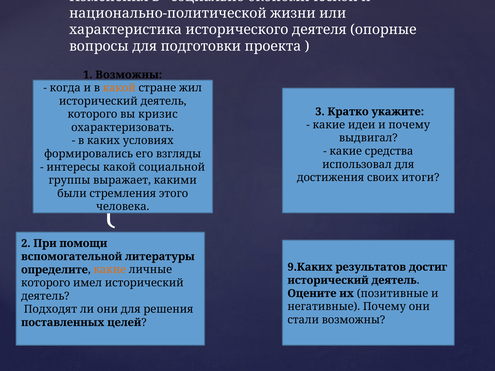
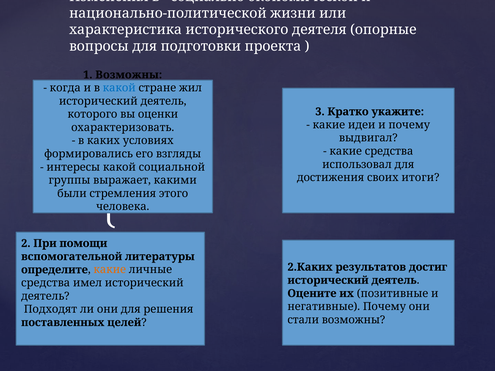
какой at (119, 88) colour: orange -> blue
кризис: кризис -> оценки
9.Каких: 9.Каких -> 2.Каких
которого at (46, 283): которого -> средства
